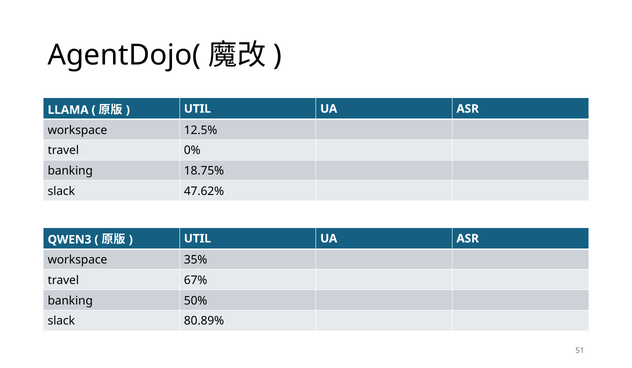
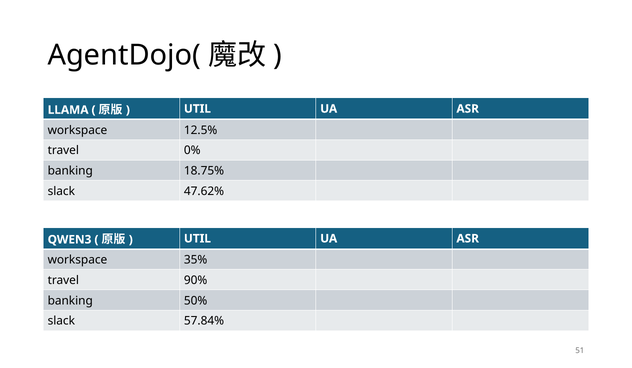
67%: 67% -> 90%
80.89%: 80.89% -> 57.84%
